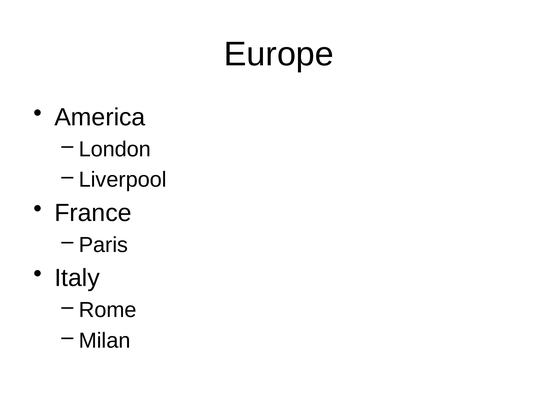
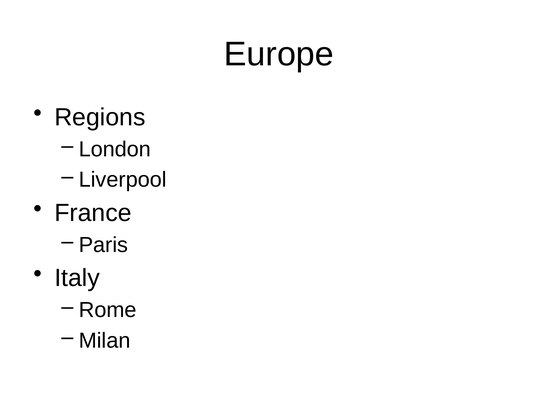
America: America -> Regions
